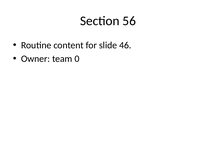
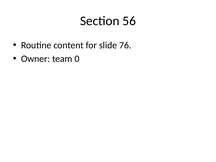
46: 46 -> 76
